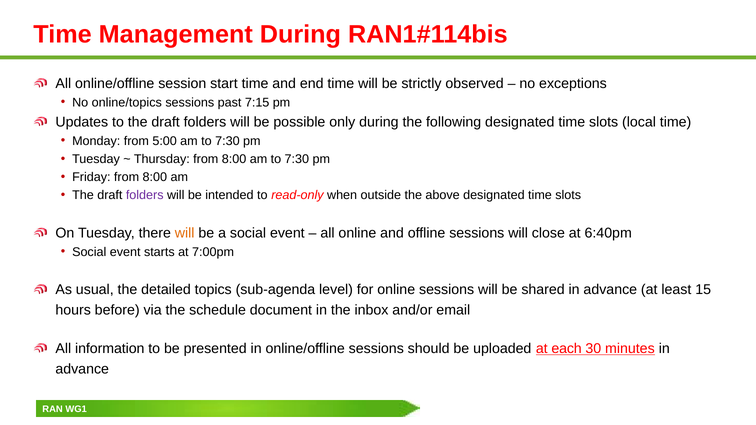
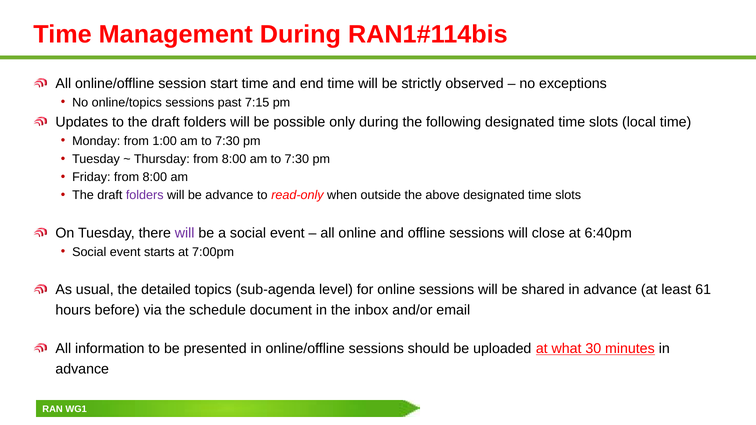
5:00: 5:00 -> 1:00
be intended: intended -> advance
will at (185, 233) colour: orange -> purple
15: 15 -> 61
each: each -> what
